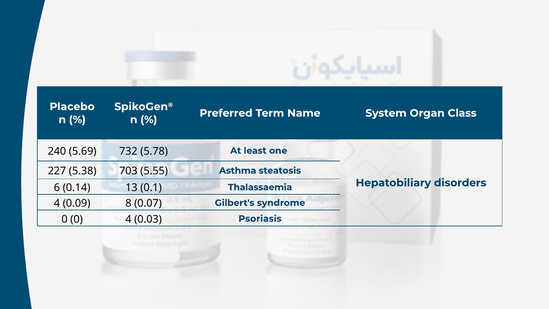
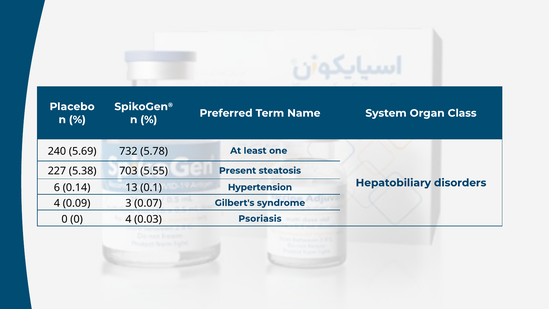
Asthma: Asthma -> Present
Thalassaemia: Thalassaemia -> Hypertension
8: 8 -> 3
